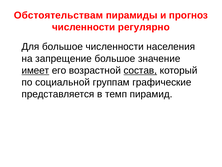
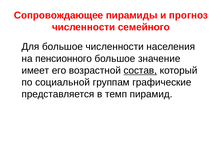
Обстоятельствам: Обстоятельствам -> Сопровождающее
регулярно: регулярно -> семейного
запрещение: запрещение -> пенсионного
имеет underline: present -> none
